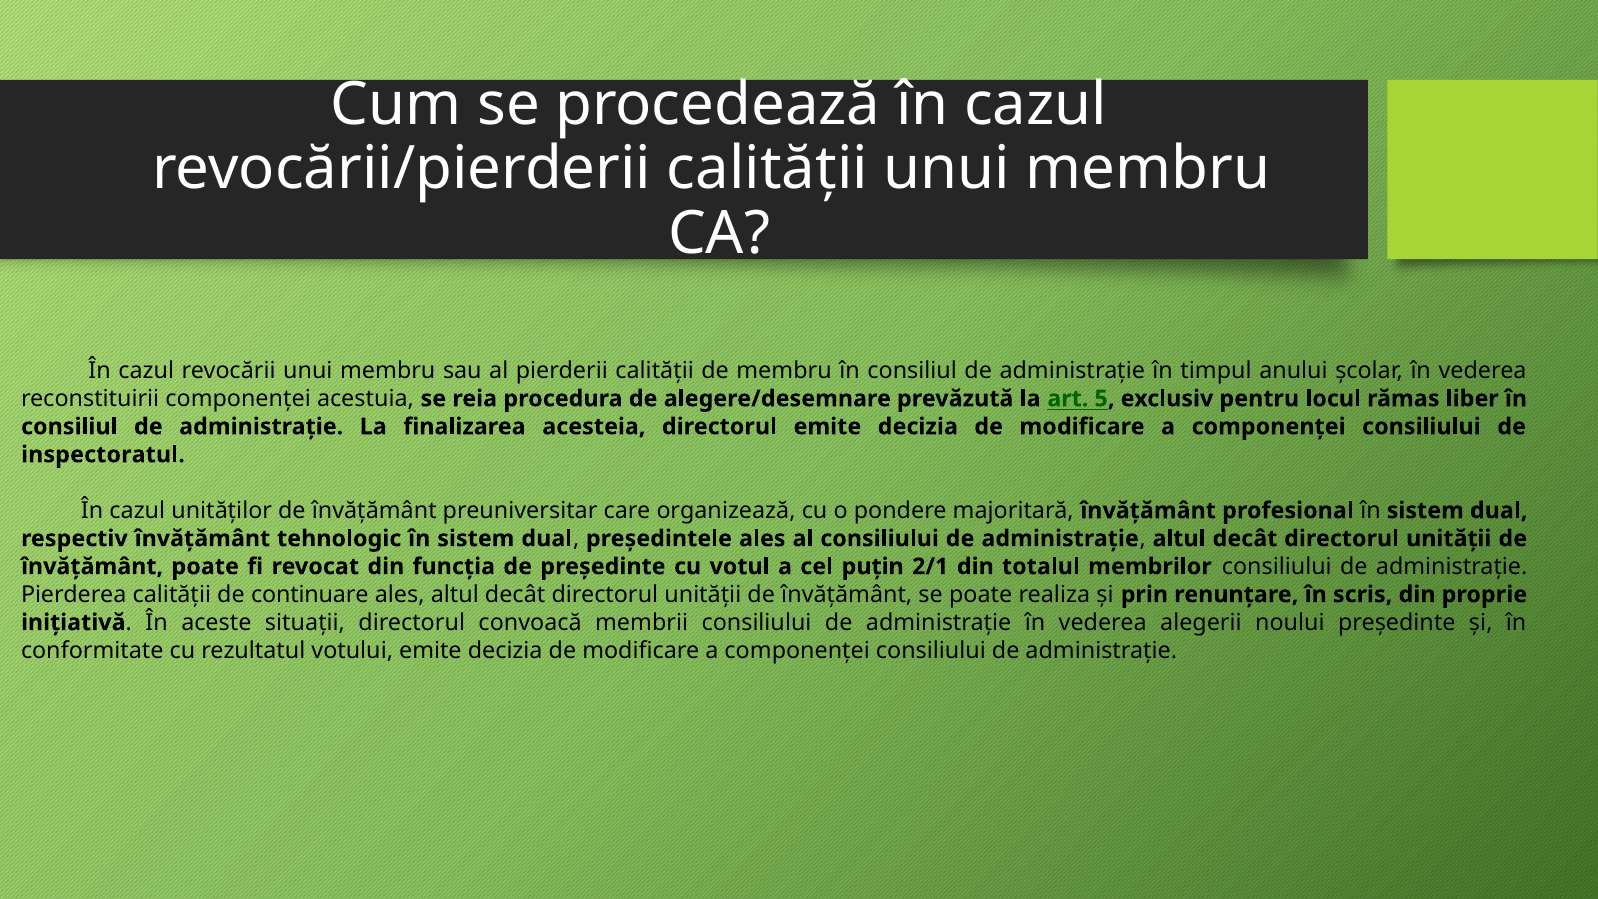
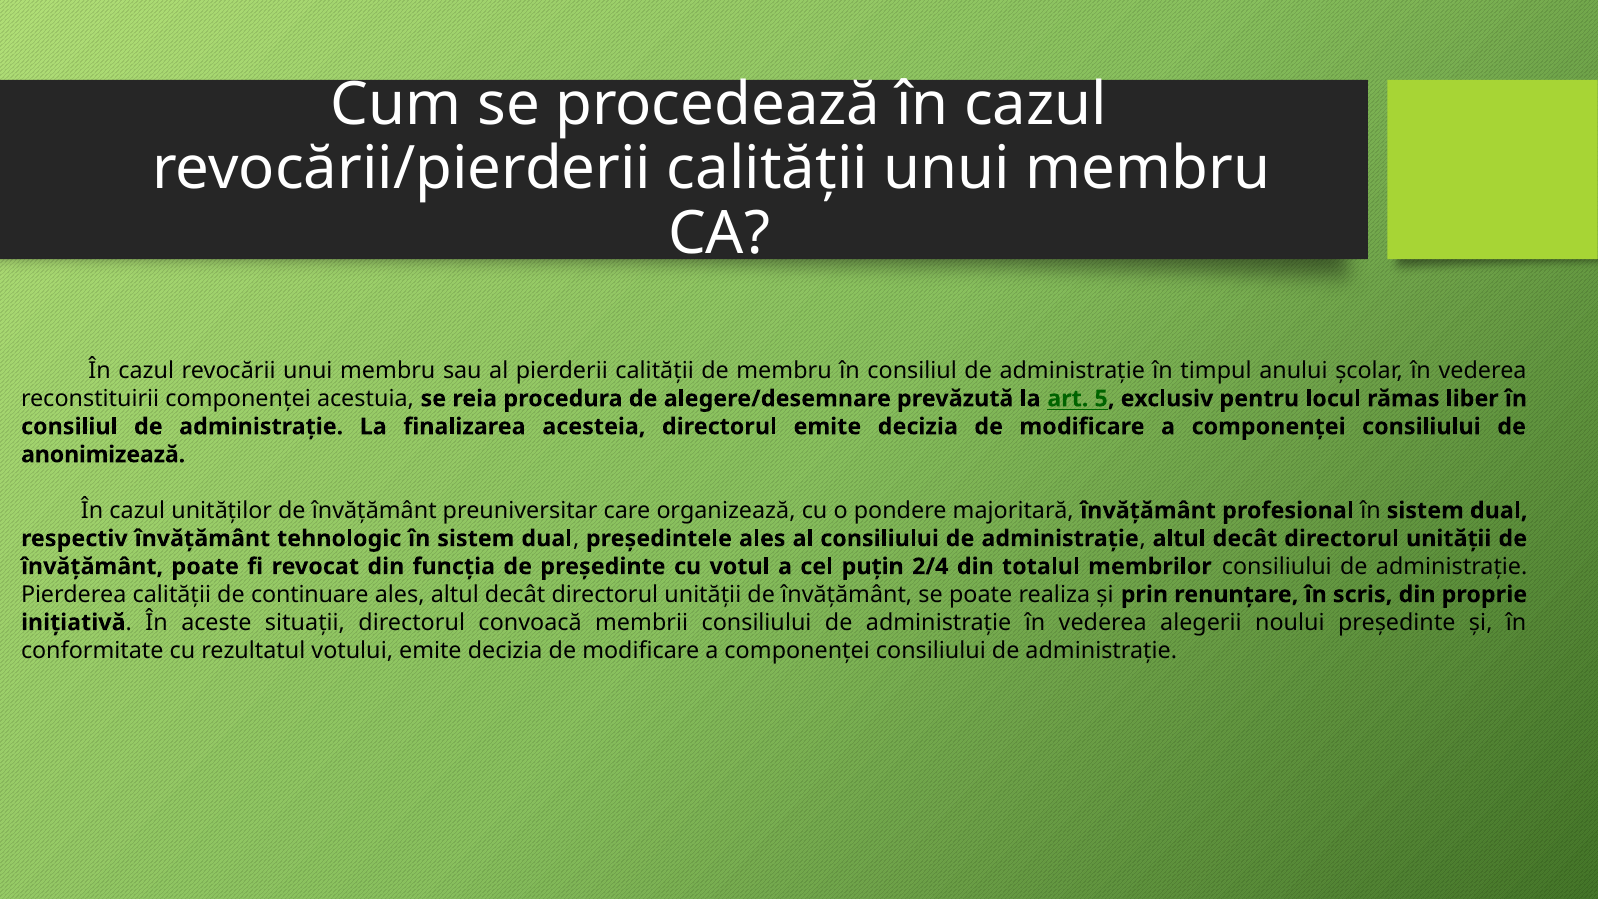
inspectoratul: inspectoratul -> anonimizează
2/1: 2/1 -> 2/4
